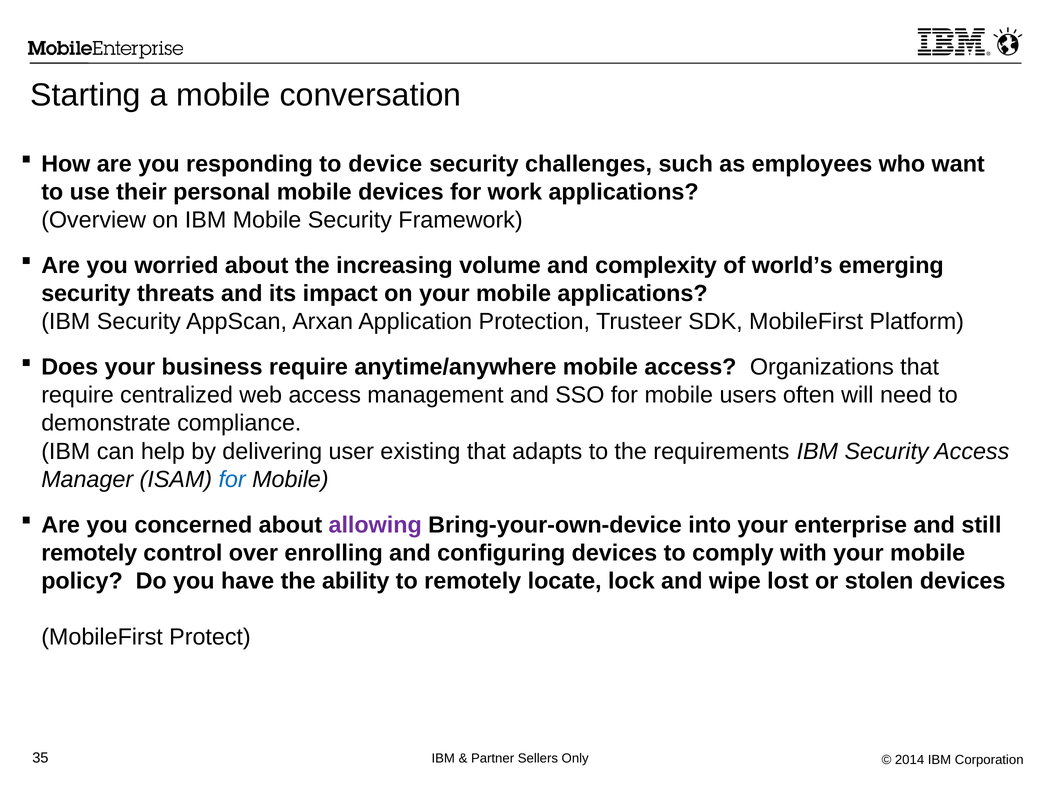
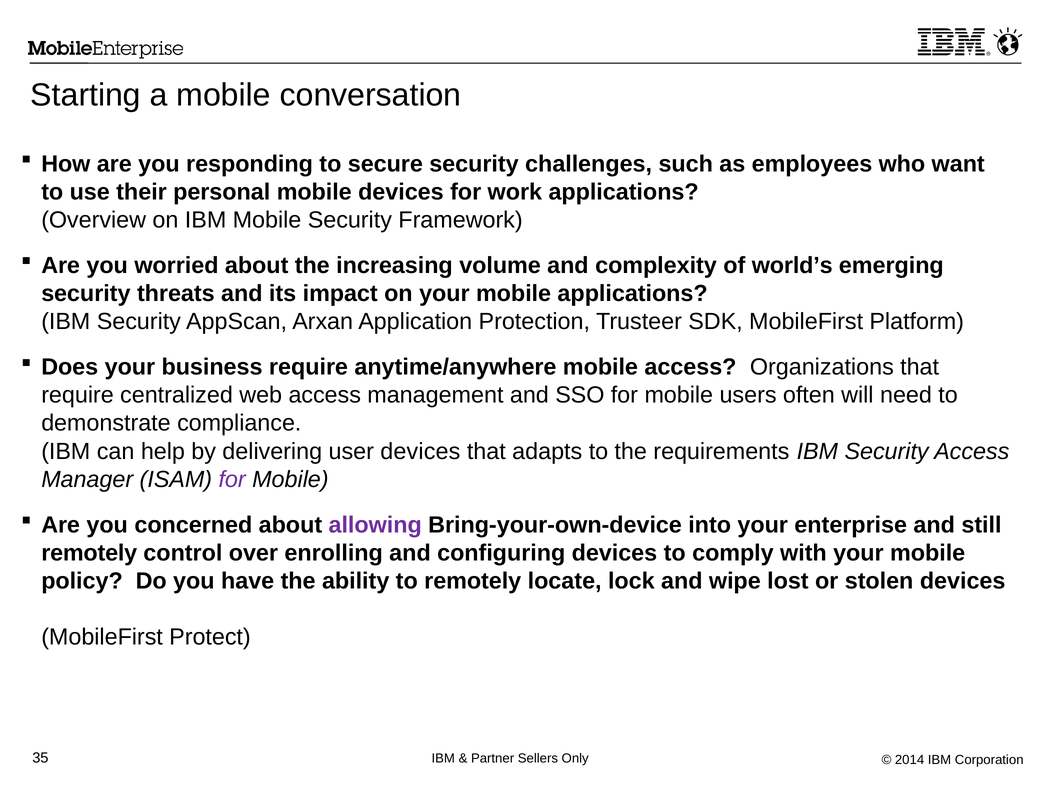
device: device -> secure
user existing: existing -> devices
for at (232, 479) colour: blue -> purple
